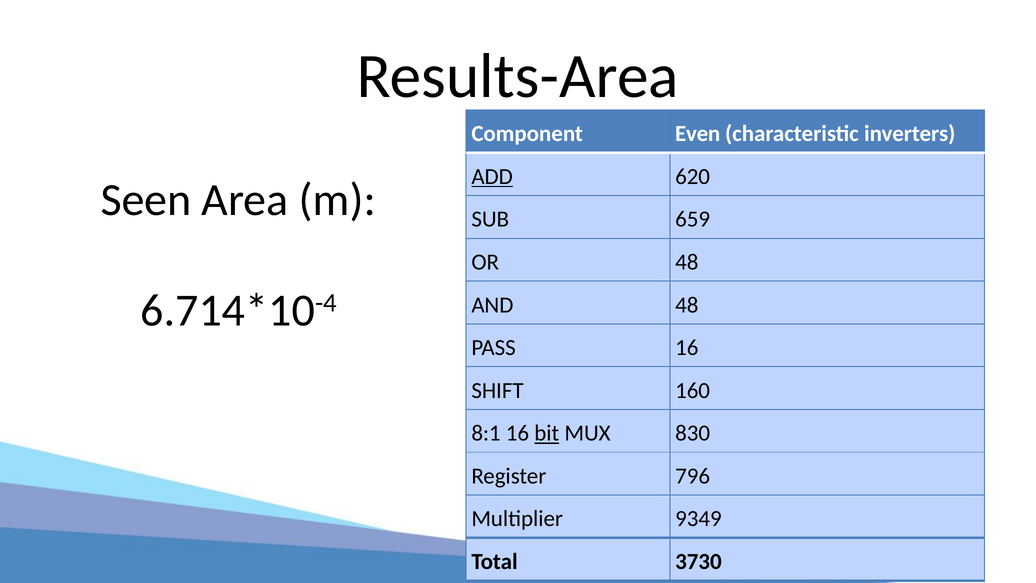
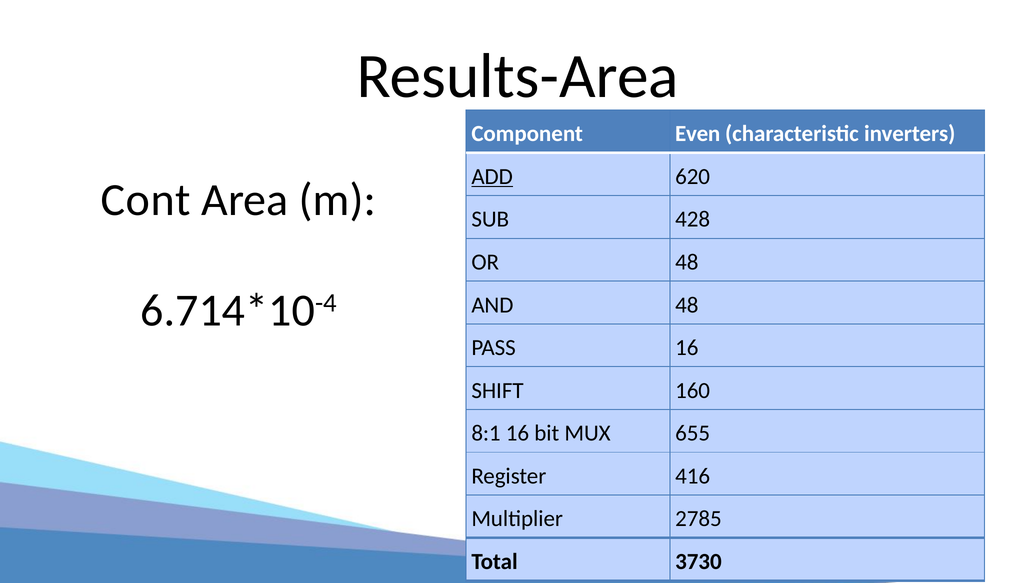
Seen: Seen -> Cont
659: 659 -> 428
bit underline: present -> none
830: 830 -> 655
796: 796 -> 416
9349: 9349 -> 2785
